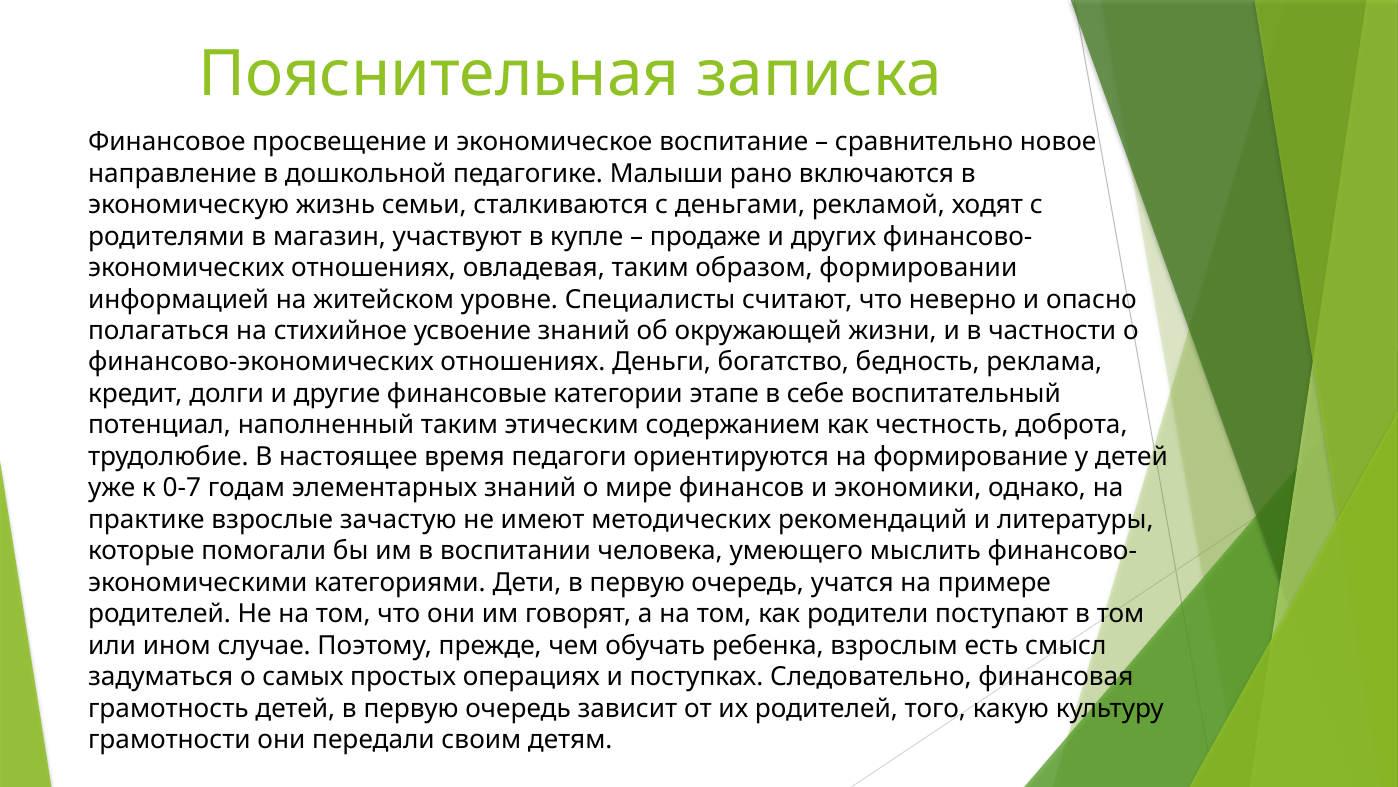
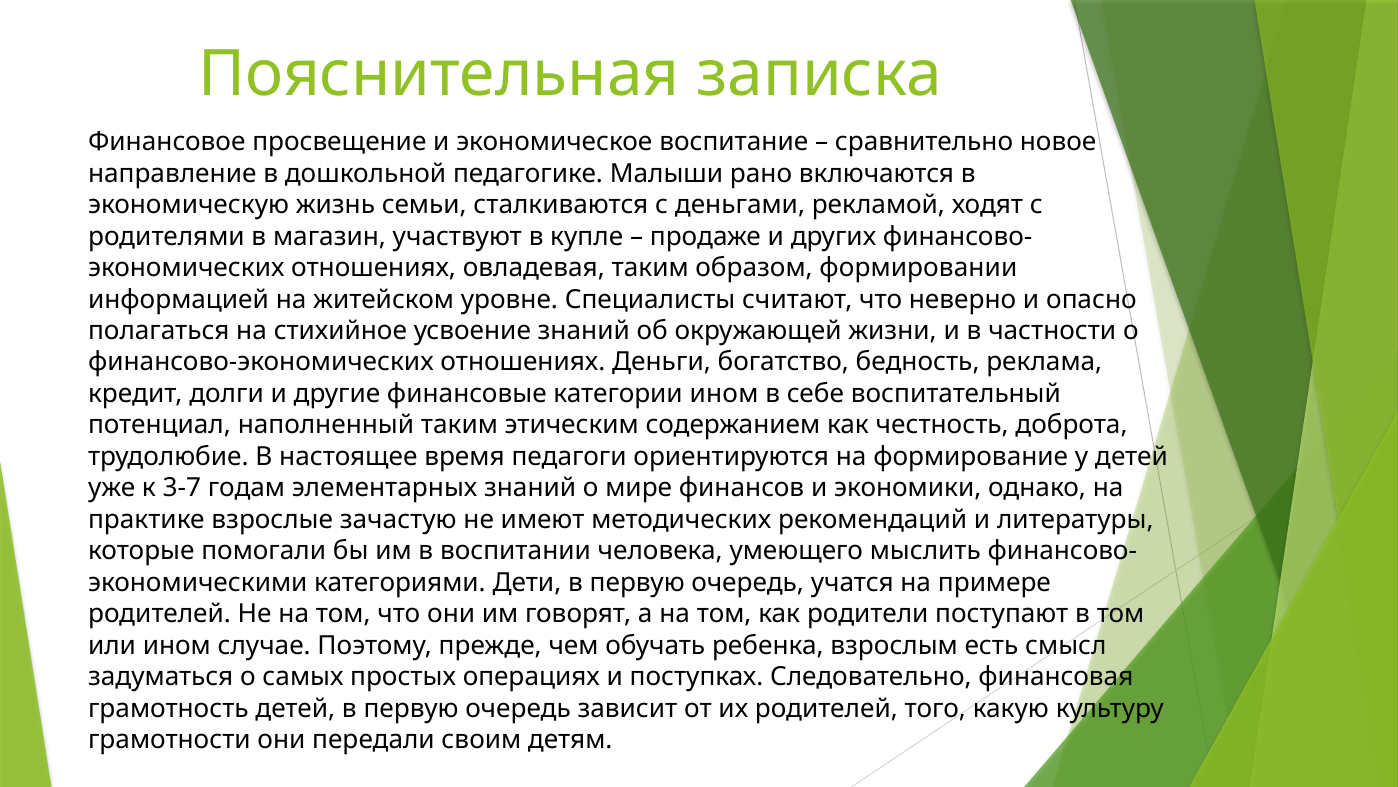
категории этапе: этапе -> ином
0-7: 0-7 -> 3-7
